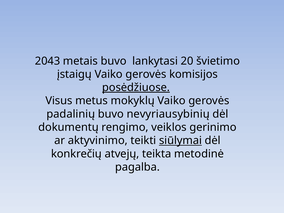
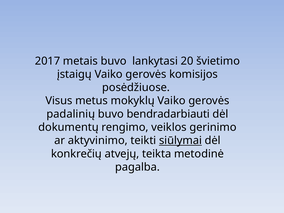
2043: 2043 -> 2017
posėdžiuose underline: present -> none
nevyriausybinių: nevyriausybinių -> bendradarbiauti
